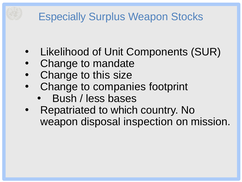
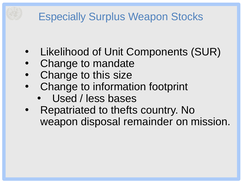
companies: companies -> information
Bush: Bush -> Used
which: which -> thefts
inspection: inspection -> remainder
